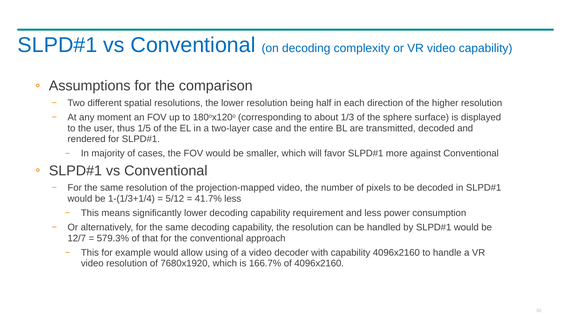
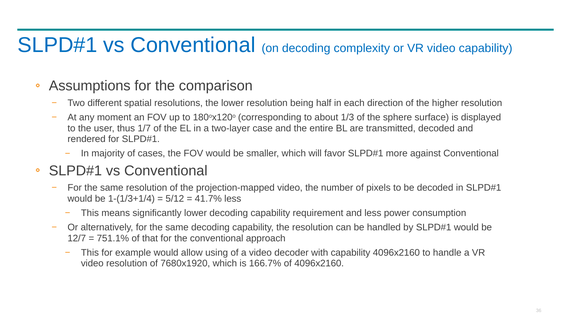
1/5: 1/5 -> 1/7
579.3%: 579.3% -> 751.1%
